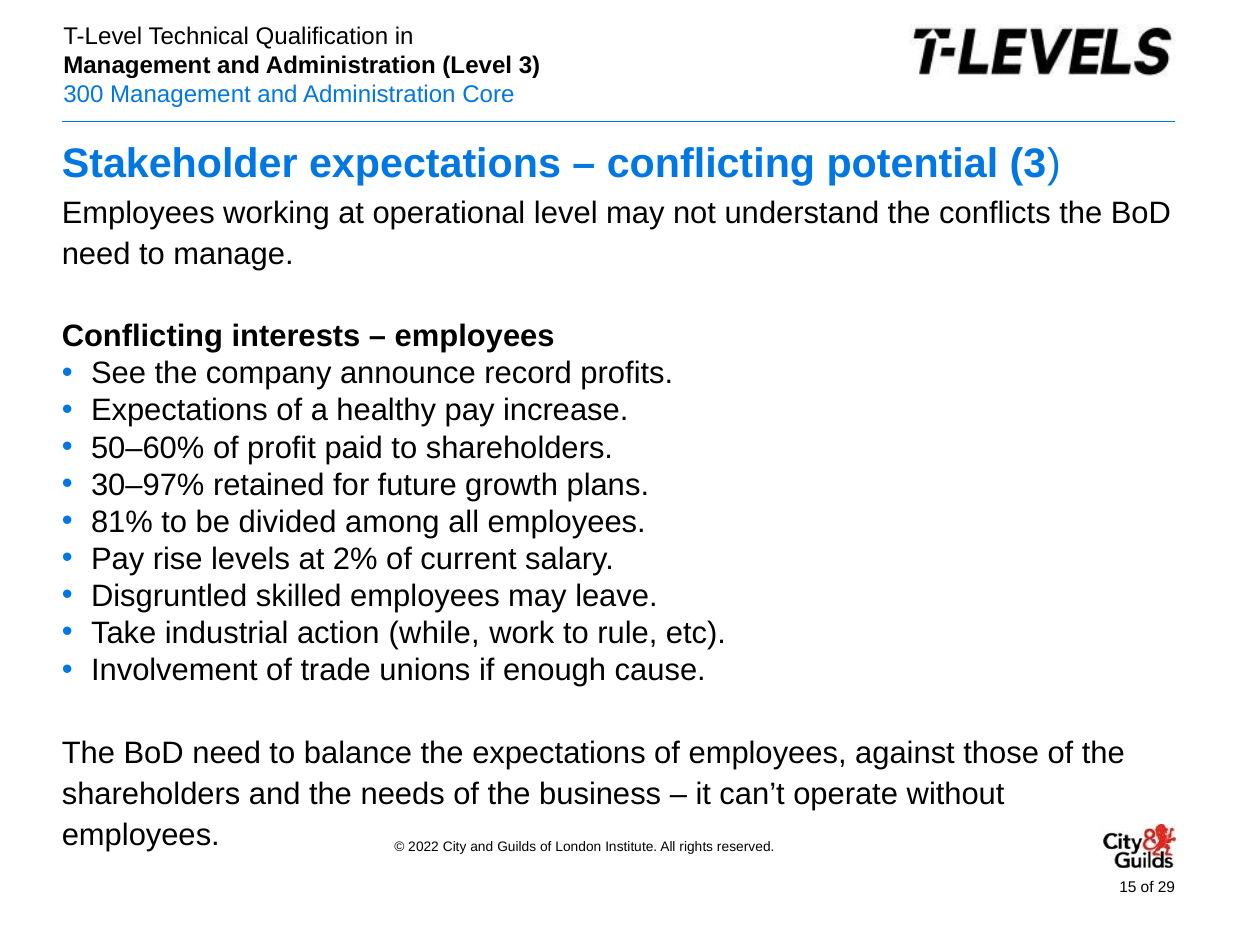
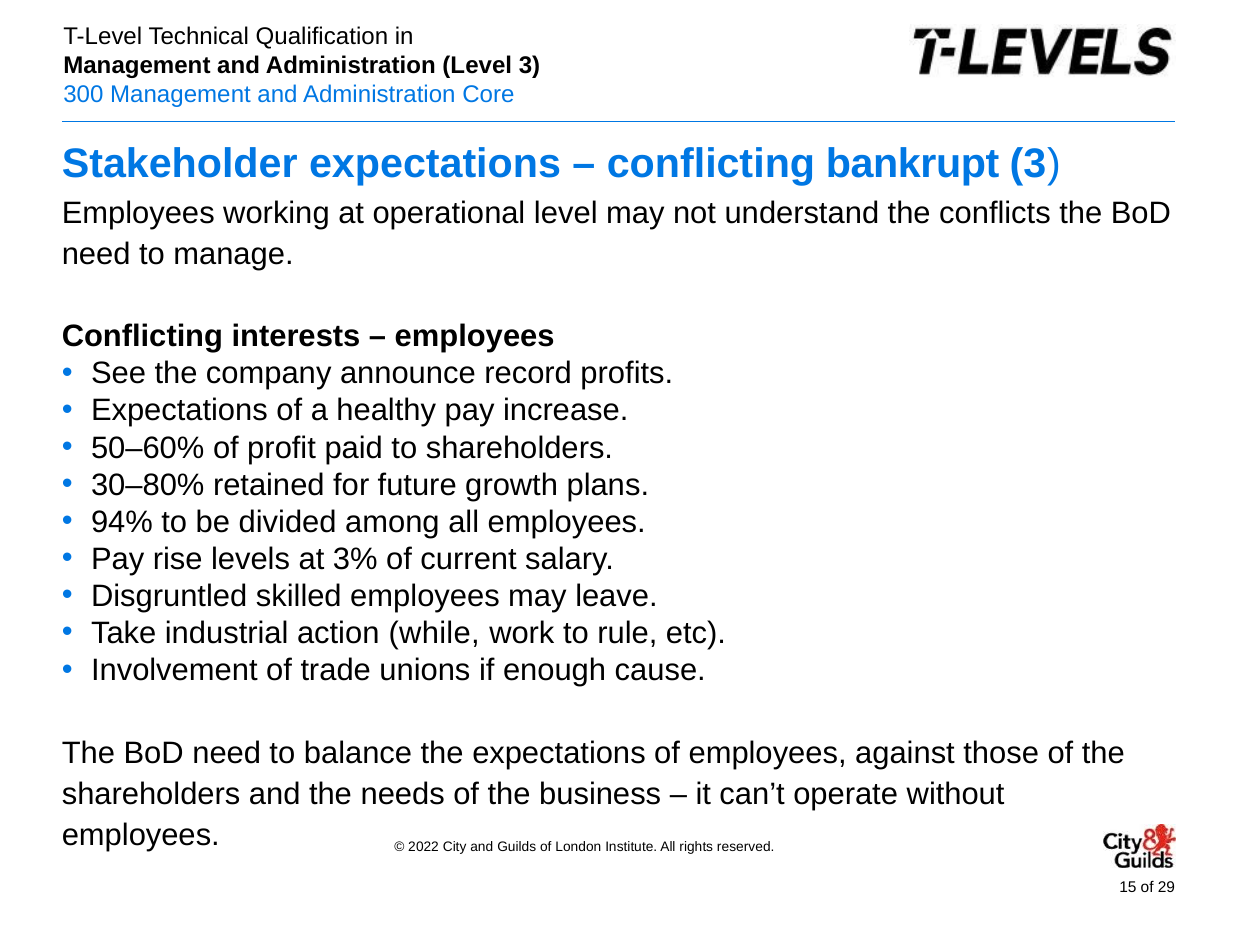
potential: potential -> bankrupt
30–97%: 30–97% -> 30–80%
81%: 81% -> 94%
2%: 2% -> 3%
